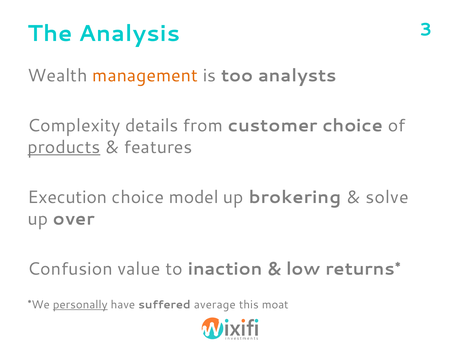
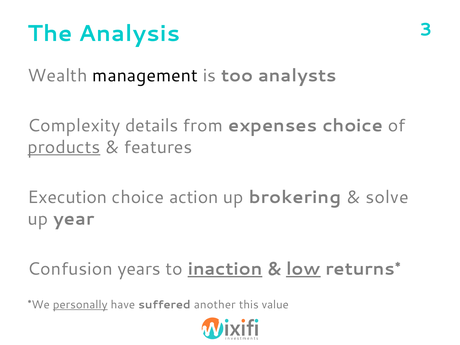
management colour: orange -> black
customer: customer -> expenses
model: model -> action
over: over -> year
value: value -> years
inaction underline: none -> present
low underline: none -> present
average: average -> another
moat: moat -> value
